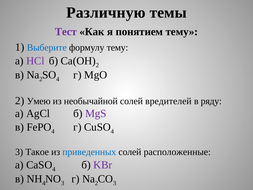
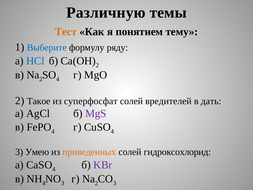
Тест colour: purple -> orange
формулу тему: тему -> ряду
HCl colour: purple -> blue
Умею: Умею -> Такое
необычайной: необычайной -> суперфосфат
ряду: ряду -> дать
Такое: Такое -> Умею
приведенных colour: blue -> orange
расположенные: расположенные -> гидроксохлорид
